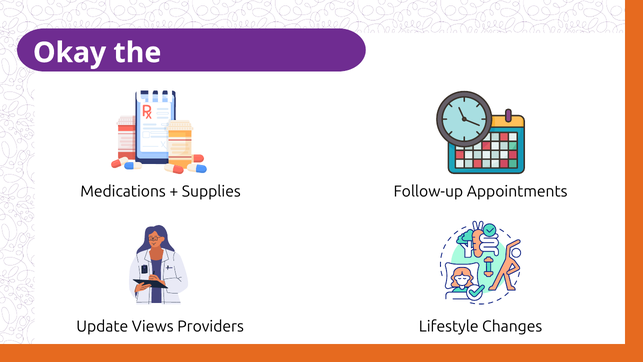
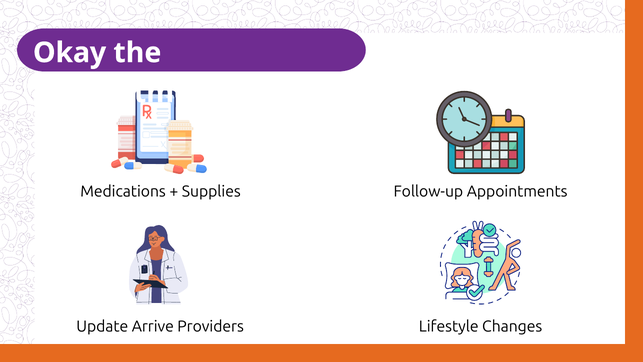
Views: Views -> Arrive
